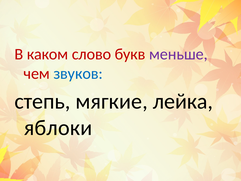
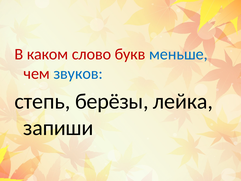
меньше colour: purple -> blue
мягкие: мягкие -> берёзы
яблоки: яблоки -> запиши
